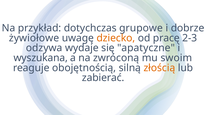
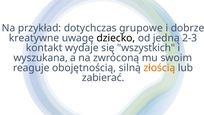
żywiołowe: żywiołowe -> kreatywne
dziecko colour: orange -> black
pracę: pracę -> jedną
odzywa: odzywa -> kontakt
apatyczne: apatyczne -> wszystkich
